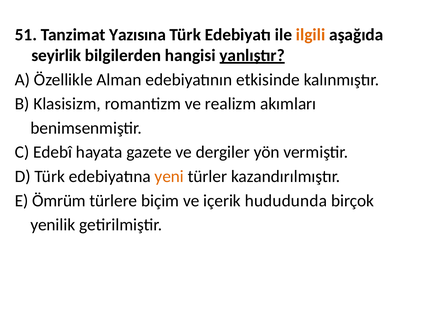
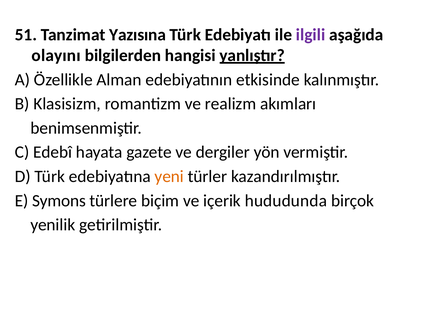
ilgili colour: orange -> purple
seyirlik: seyirlik -> olayını
Ömrüm: Ömrüm -> Symons
